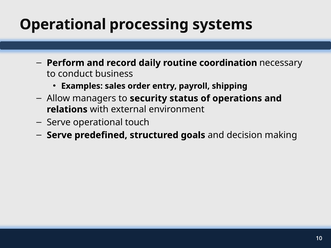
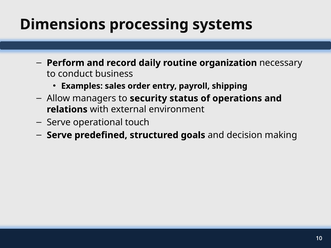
Operational at (63, 24): Operational -> Dimensions
coordination: coordination -> organization
